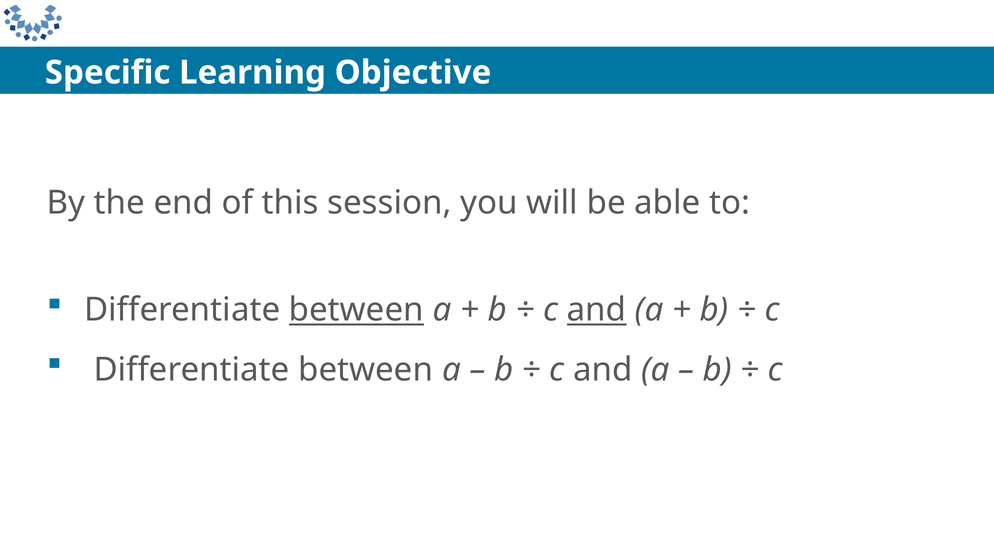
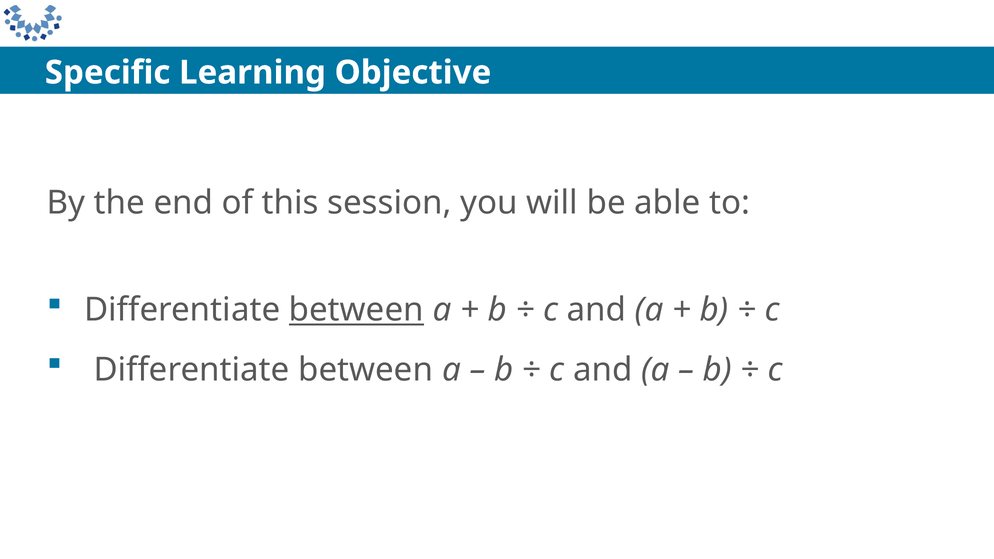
and at (597, 310) underline: present -> none
